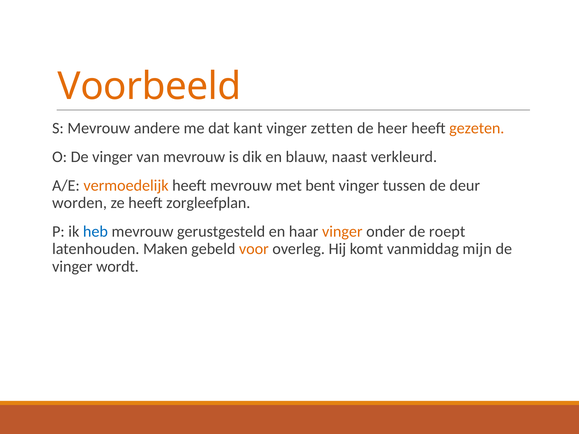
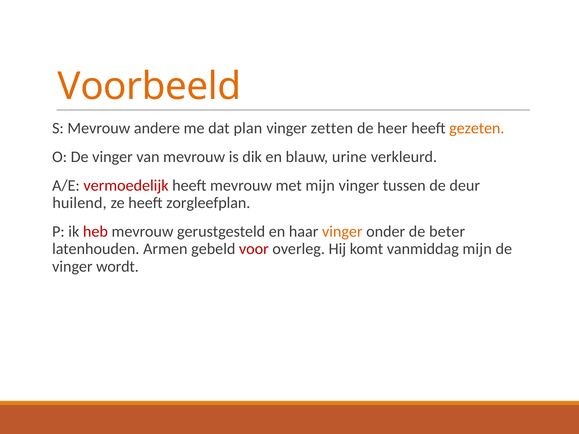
kant: kant -> plan
naast: naast -> urine
vermoedelijk colour: orange -> red
met bent: bent -> mijn
worden: worden -> huilend
heb colour: blue -> red
roept: roept -> beter
Maken: Maken -> Armen
voor colour: orange -> red
